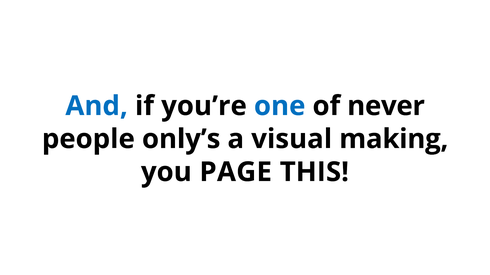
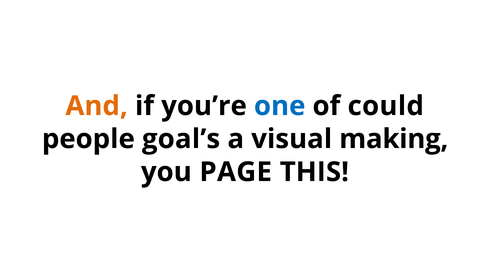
And colour: blue -> orange
never: never -> could
only’s: only’s -> goal’s
